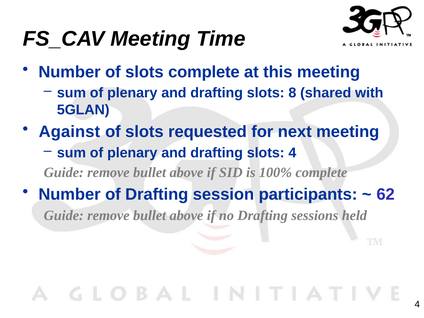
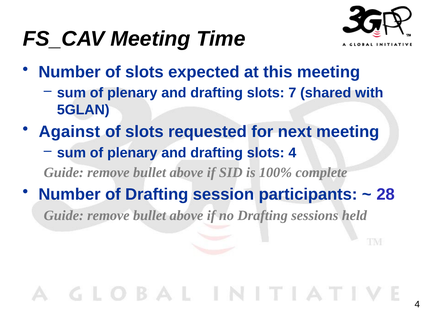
slots complete: complete -> expected
8: 8 -> 7
62: 62 -> 28
